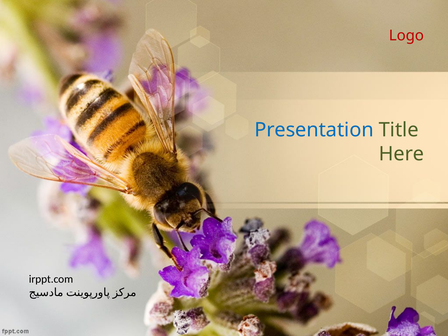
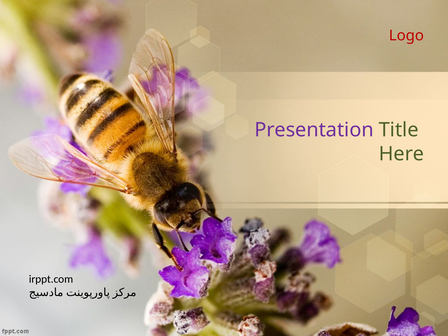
Presentation colour: blue -> purple
